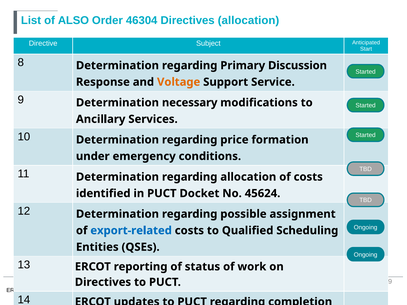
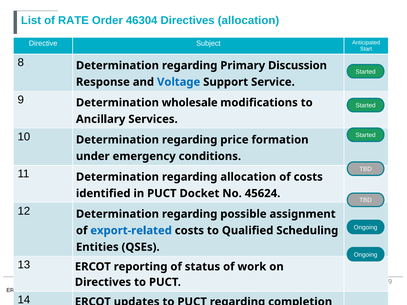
ALSO: ALSO -> RATE
Voltage colour: orange -> blue
necessary: necessary -> wholesale
